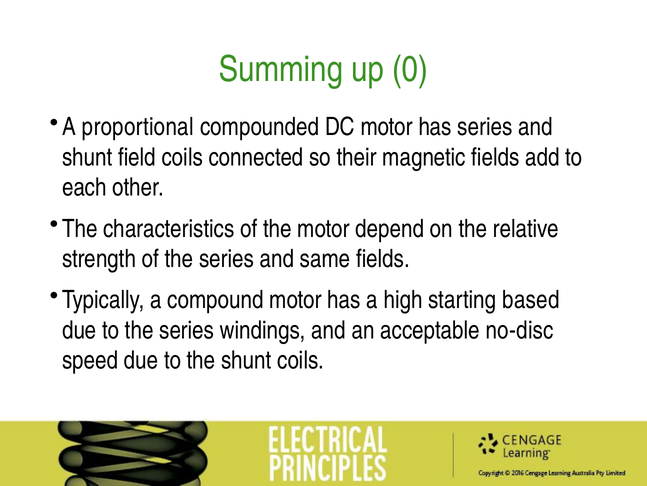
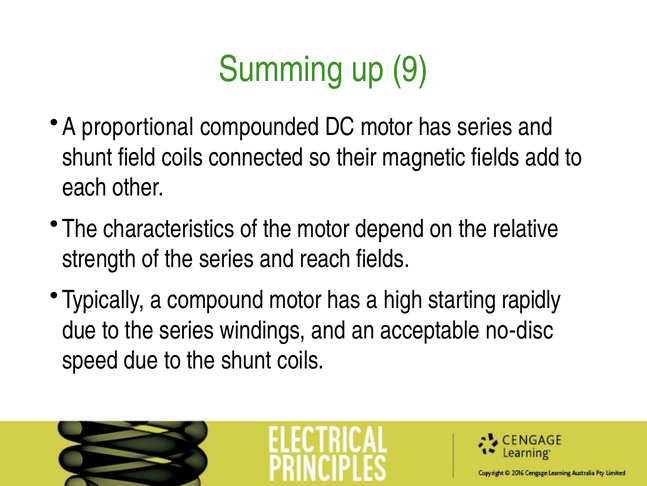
0: 0 -> 9
same: same -> reach
based: based -> rapidly
